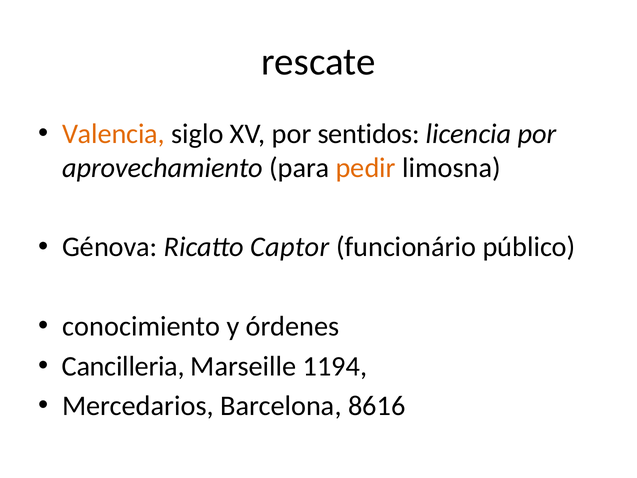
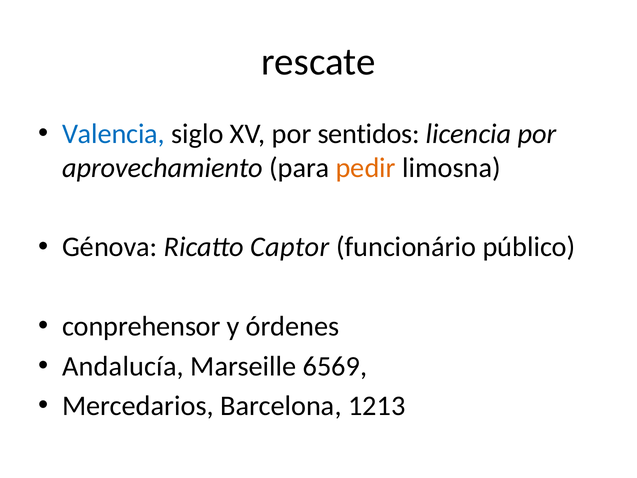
Valencia colour: orange -> blue
conocimiento: conocimiento -> conprehensor
Cancilleria: Cancilleria -> Andalucía
1194: 1194 -> 6569
8616: 8616 -> 1213
